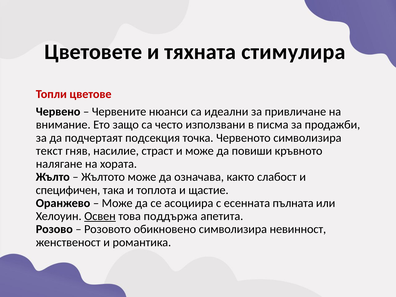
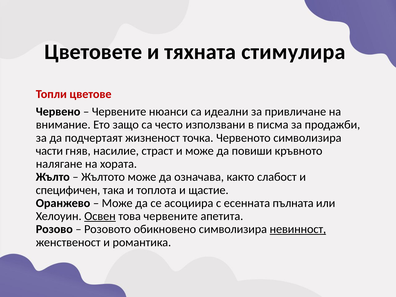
подсекция: подсекция -> жизненост
текст: текст -> части
това поддържа: поддържа -> червените
невинност underline: none -> present
